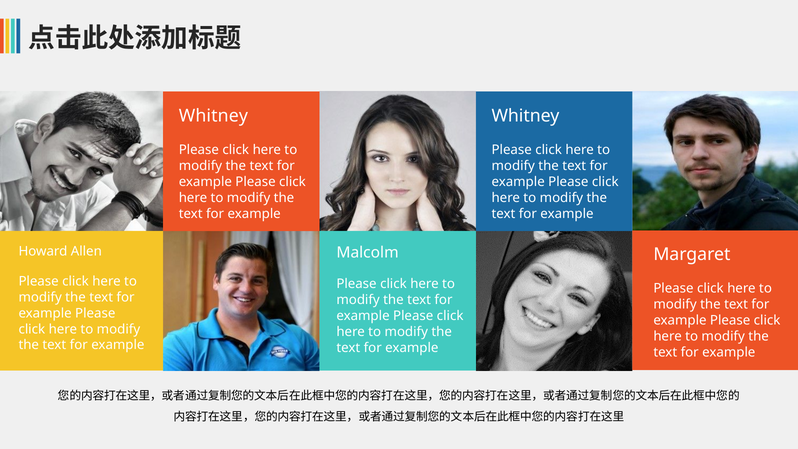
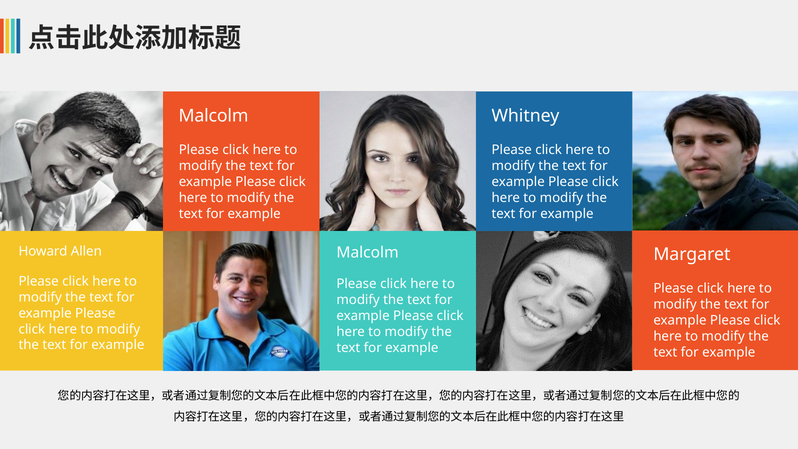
Whitney at (213, 116): Whitney -> Malcolm
